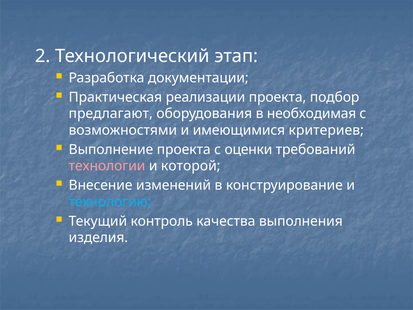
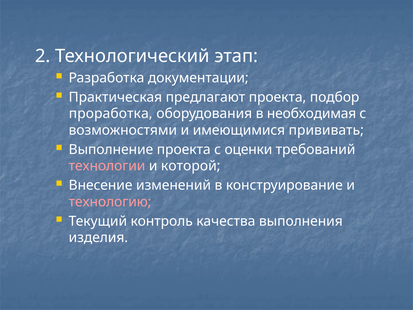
реализации: реализации -> предлагают
предлагают: предлагают -> проработка
критериев: критериев -> прививать
технологию colour: light blue -> pink
